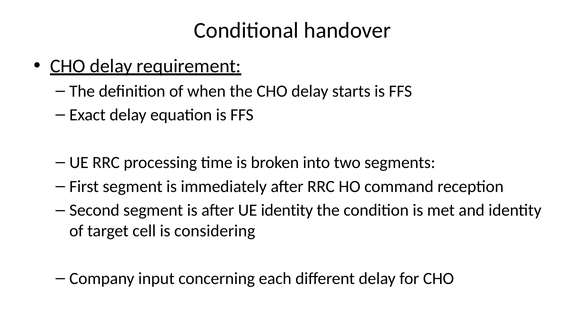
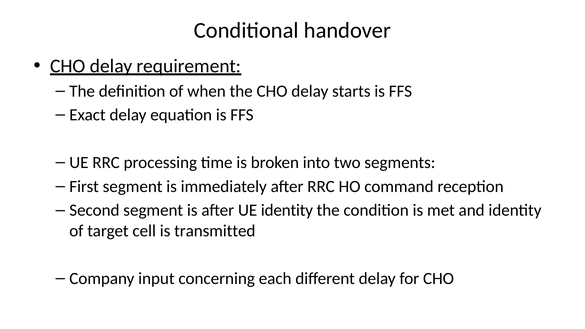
considering: considering -> transmitted
